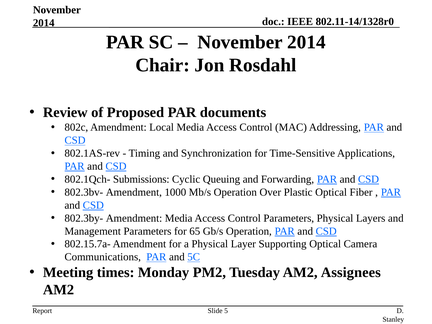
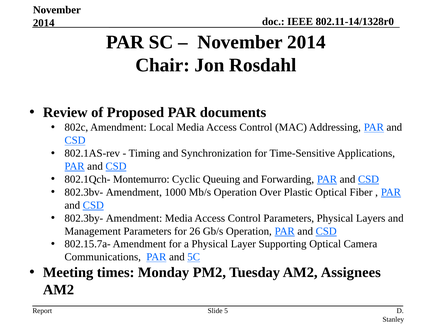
Submissions: Submissions -> Montemurro
65: 65 -> 26
